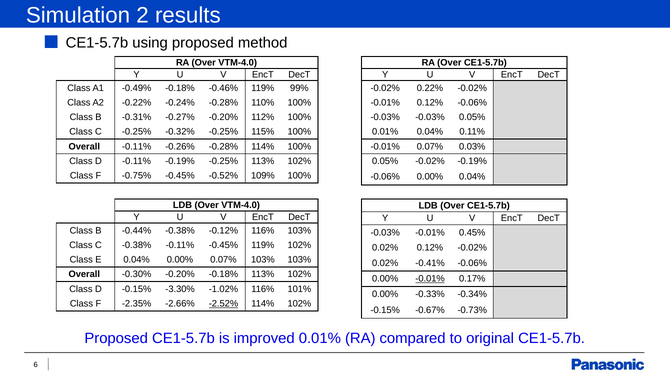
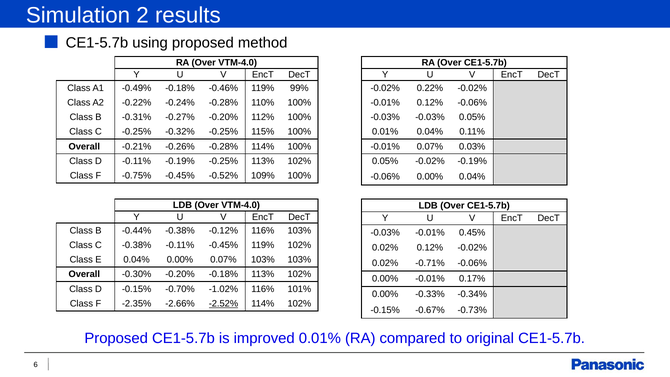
Overall -0.11%: -0.11% -> -0.21%
-0.41%: -0.41% -> -0.71%
-0.01% at (430, 279) underline: present -> none
-3.30%: -3.30% -> -0.70%
